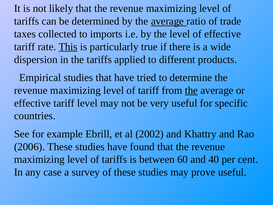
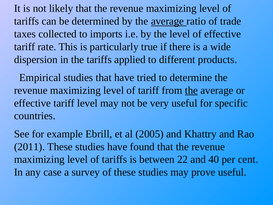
This underline: present -> none
2002: 2002 -> 2005
2006: 2006 -> 2011
60: 60 -> 22
